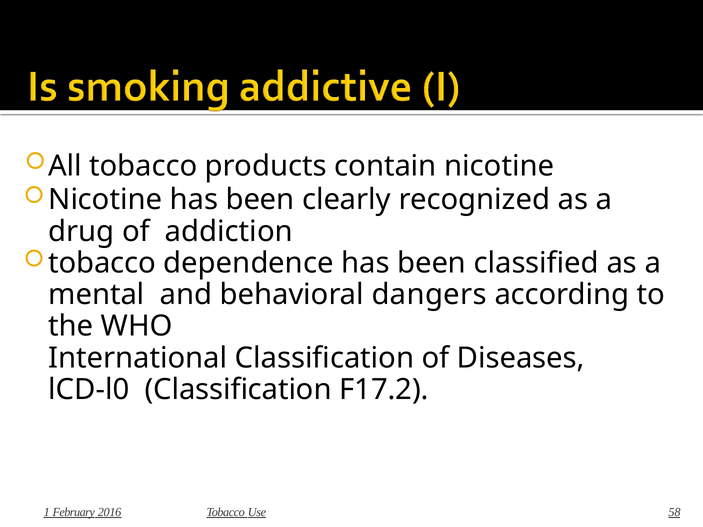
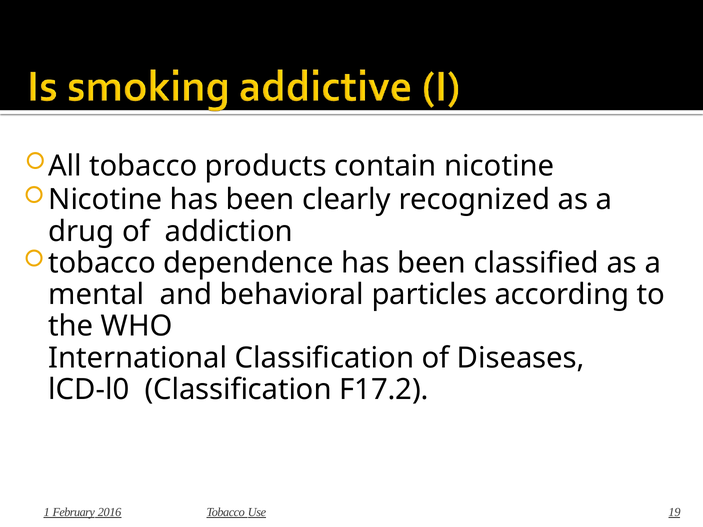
dangers: dangers -> particles
58: 58 -> 19
